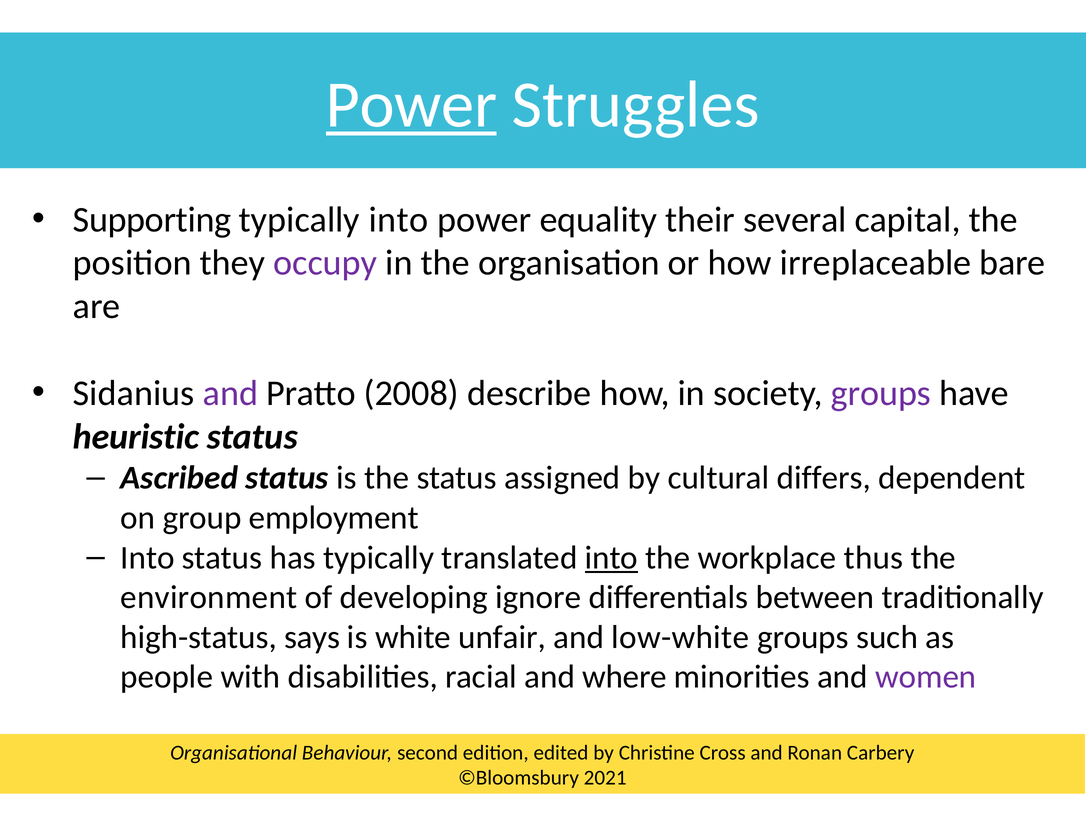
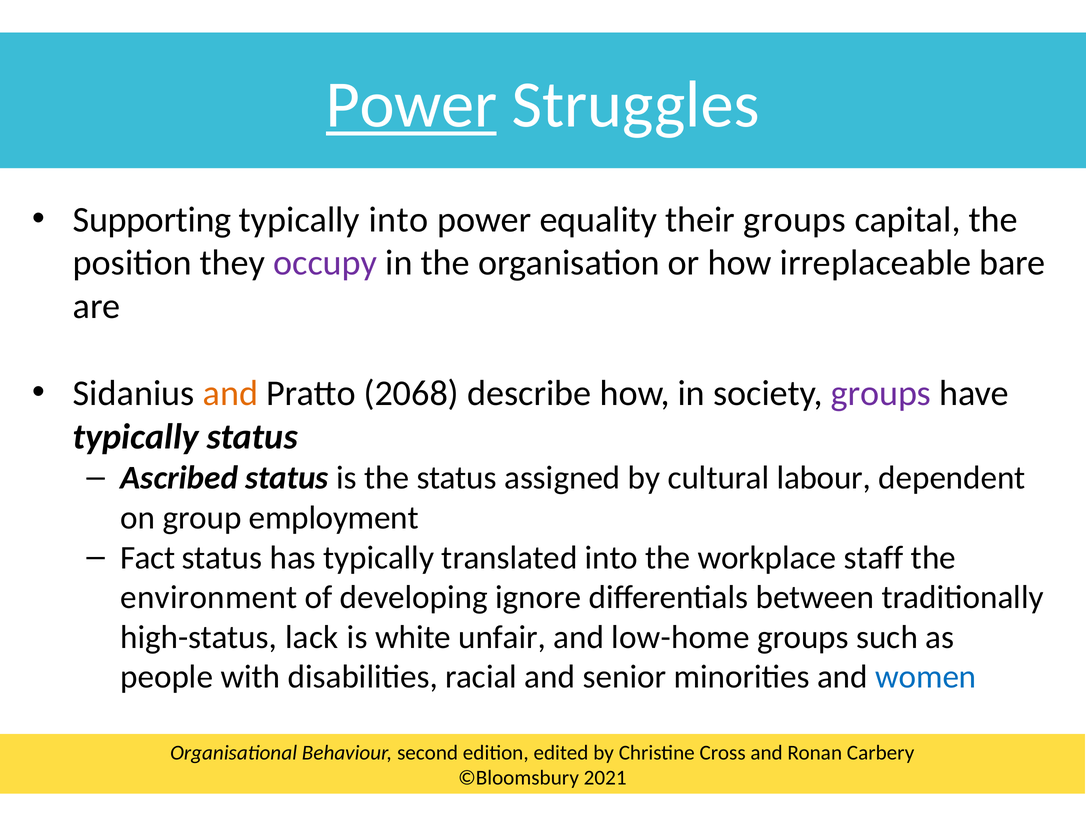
their several: several -> groups
and at (230, 394) colour: purple -> orange
2008: 2008 -> 2068
heuristic at (136, 437): heuristic -> typically
differs: differs -> labour
Into at (148, 558): Into -> Fact
into at (611, 558) underline: present -> none
thus: thus -> staff
says: says -> lack
low-white: low-white -> low-home
where: where -> senior
women colour: purple -> blue
